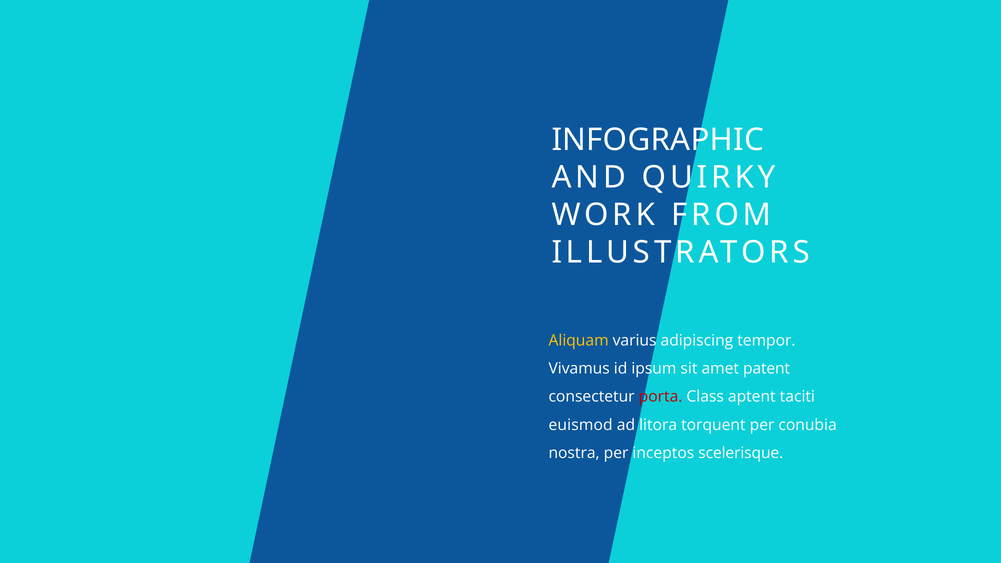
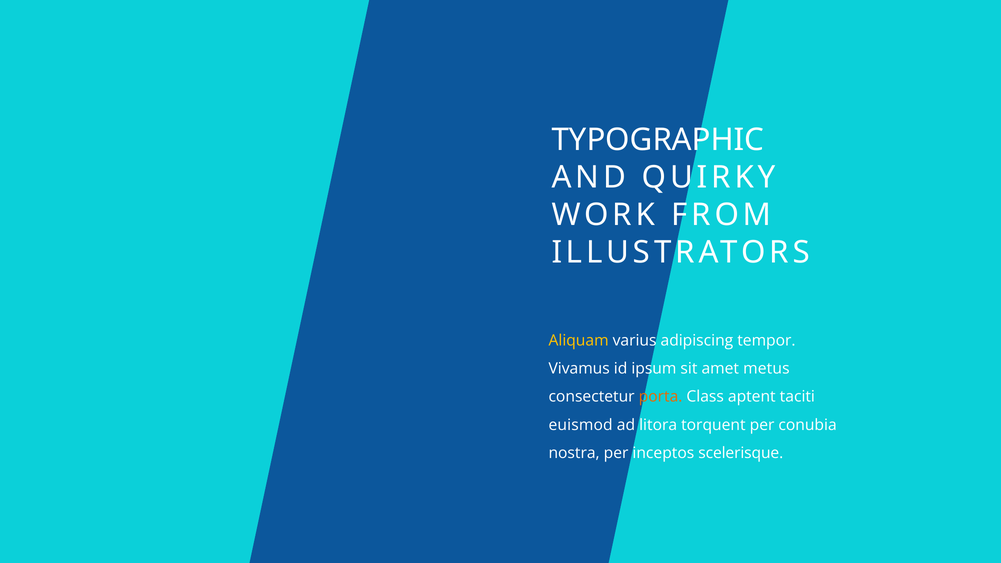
INFOGRAPHIC: INFOGRAPHIC -> TYPOGRAPHIC
patent: patent -> metus
porta colour: red -> orange
